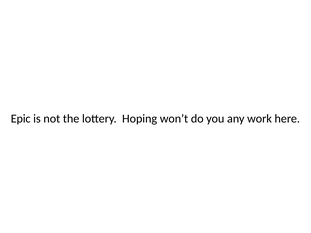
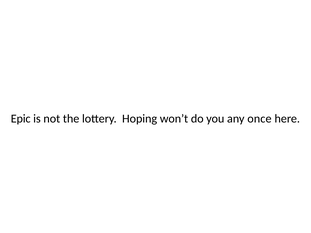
work: work -> once
